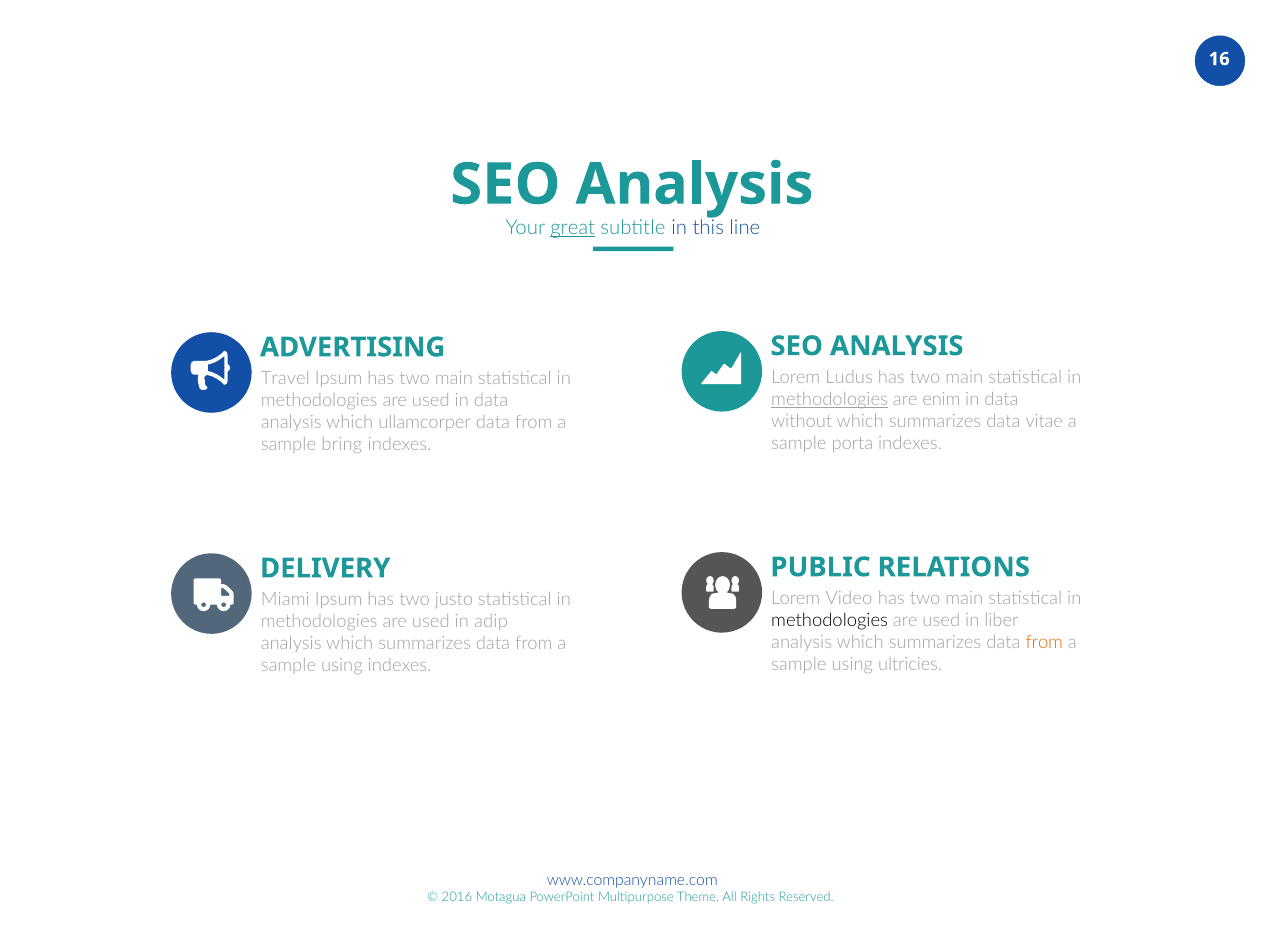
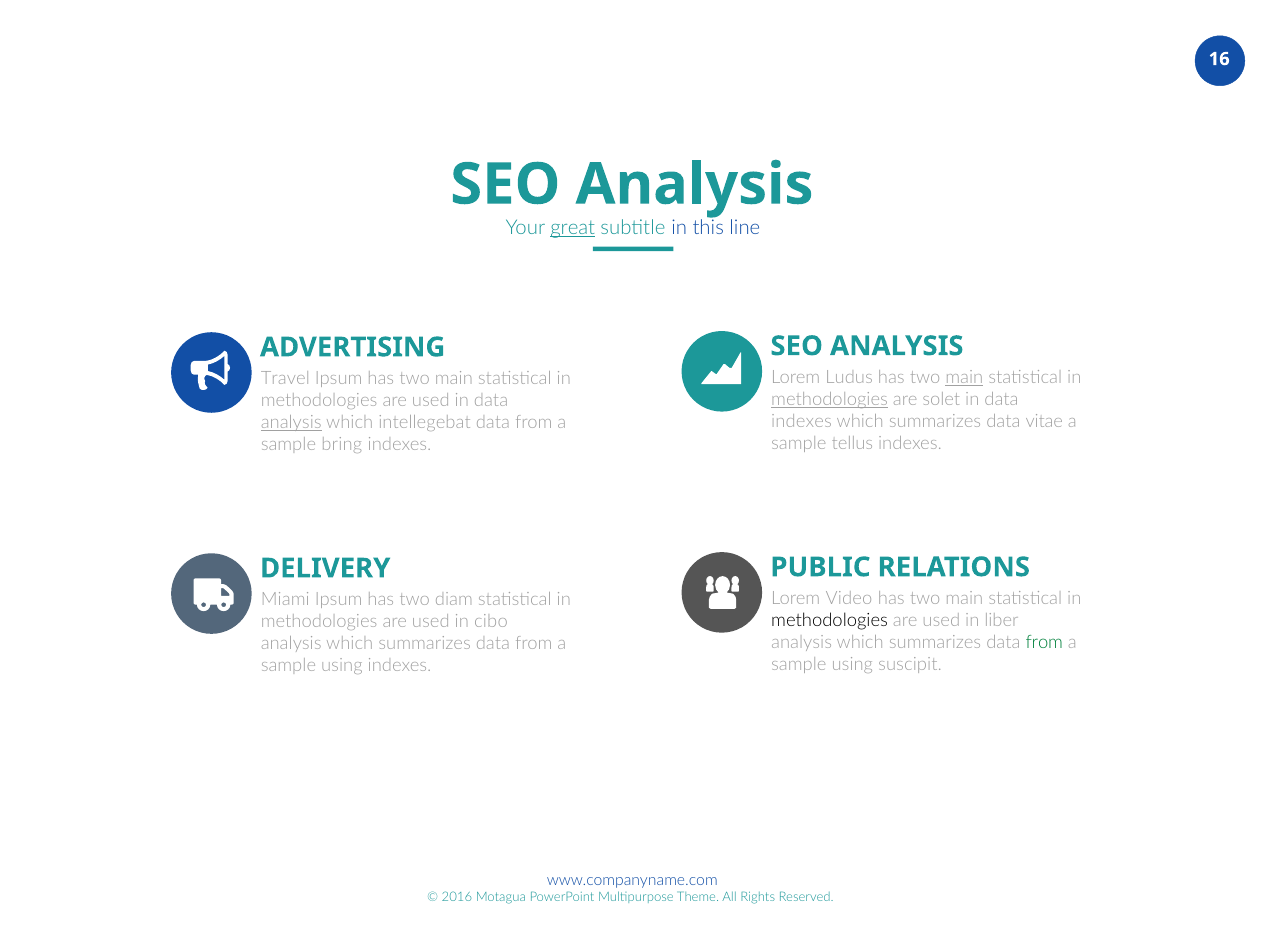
main at (964, 377) underline: none -> present
enim: enim -> solet
without at (802, 421): without -> indexes
analysis at (291, 423) underline: none -> present
ullamcorper: ullamcorper -> intellegebat
porta: porta -> tellus
justo: justo -> diam
adip: adip -> cibo
from at (1044, 643) colour: orange -> green
ultricies: ultricies -> suscipit
